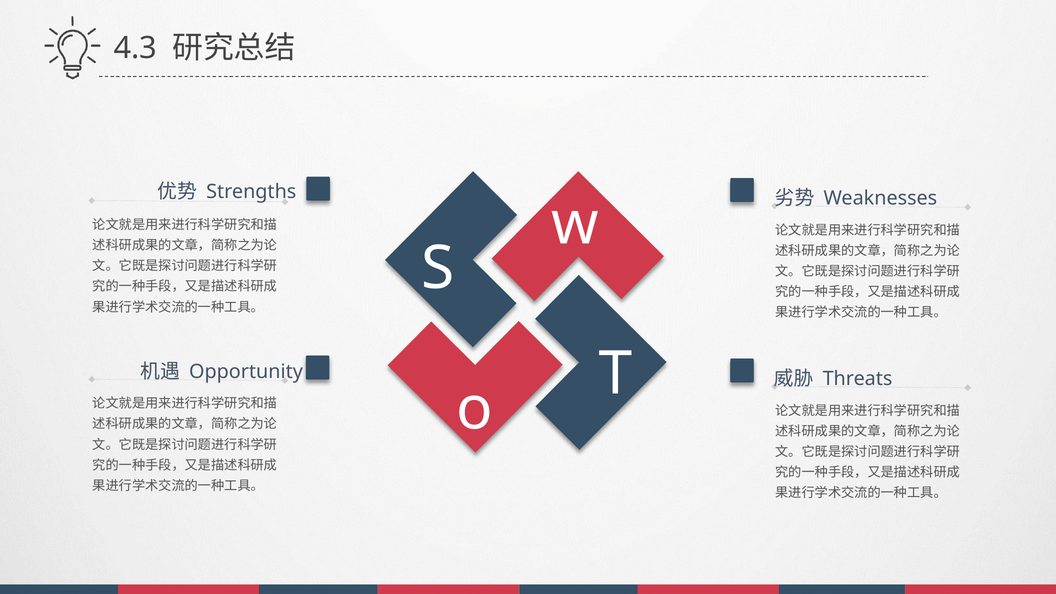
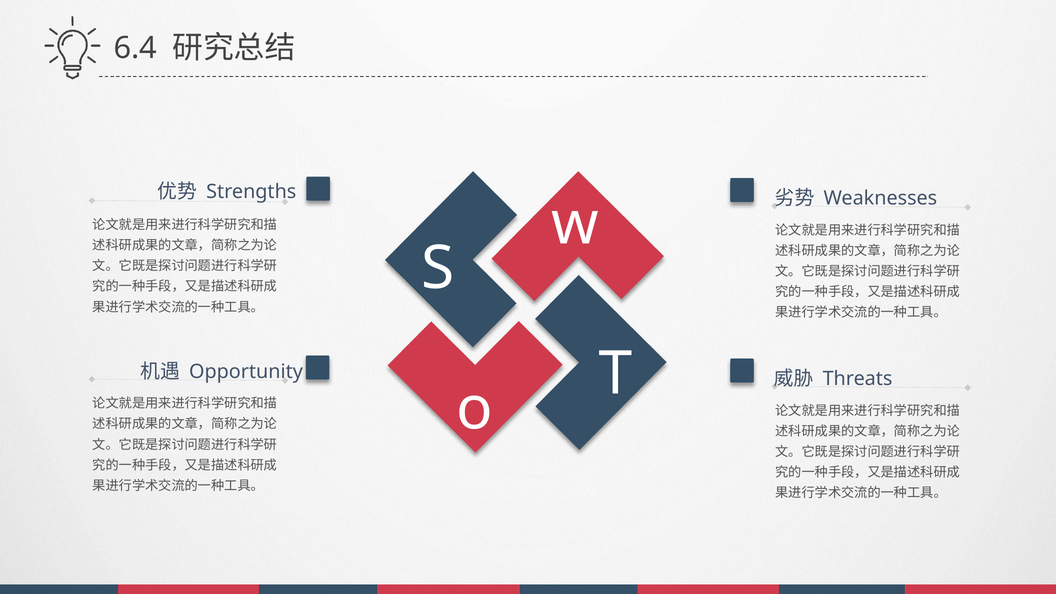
4.3: 4.3 -> 6.4
